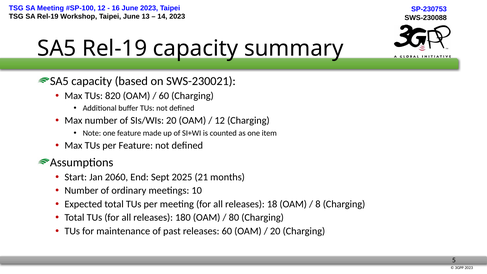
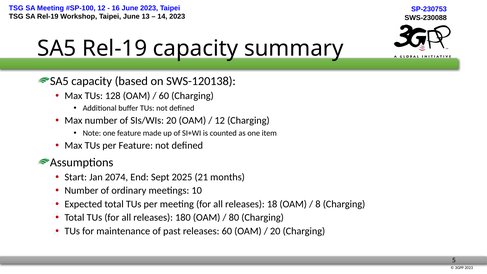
SWS-230021: SWS-230021 -> SWS-120138
820: 820 -> 128
2060: 2060 -> 2074
